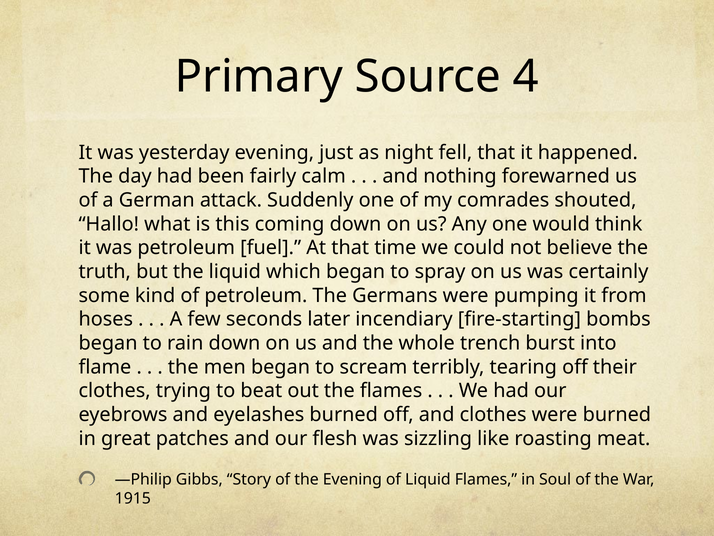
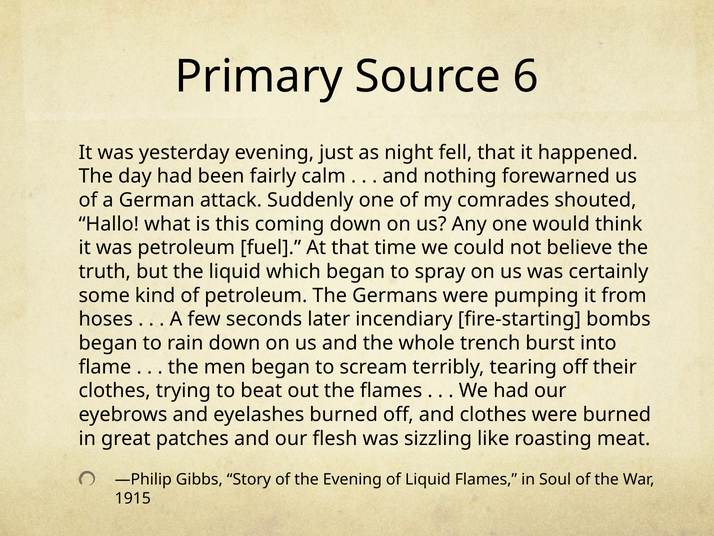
4: 4 -> 6
